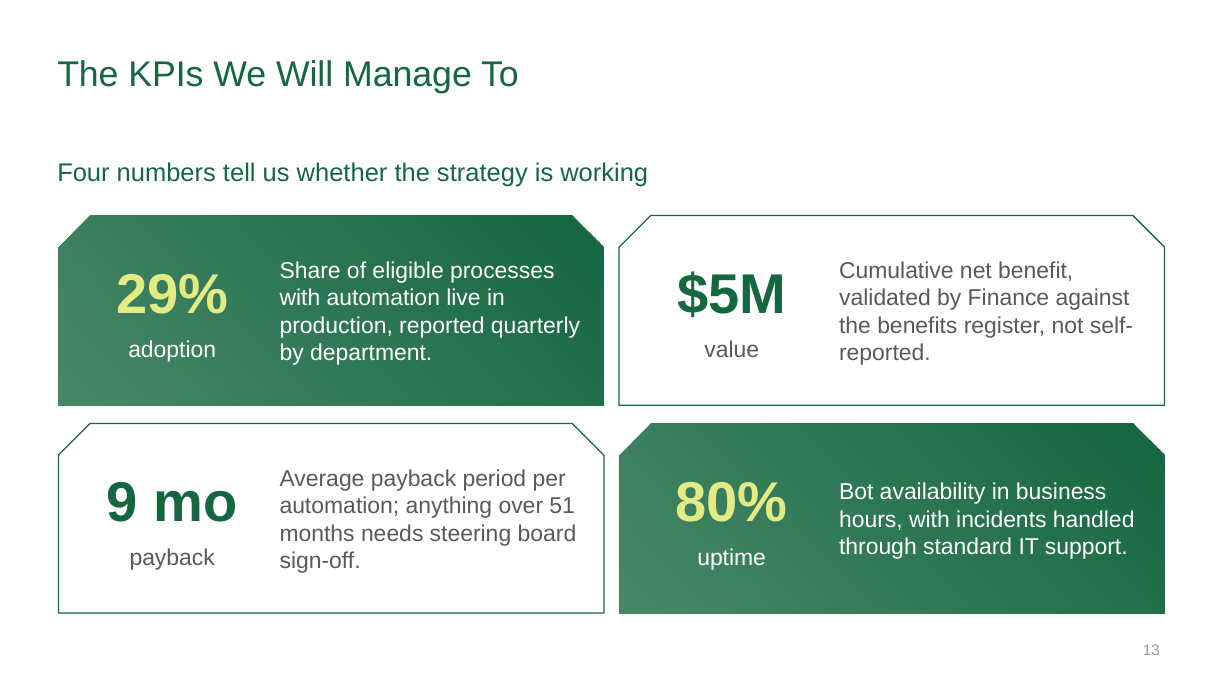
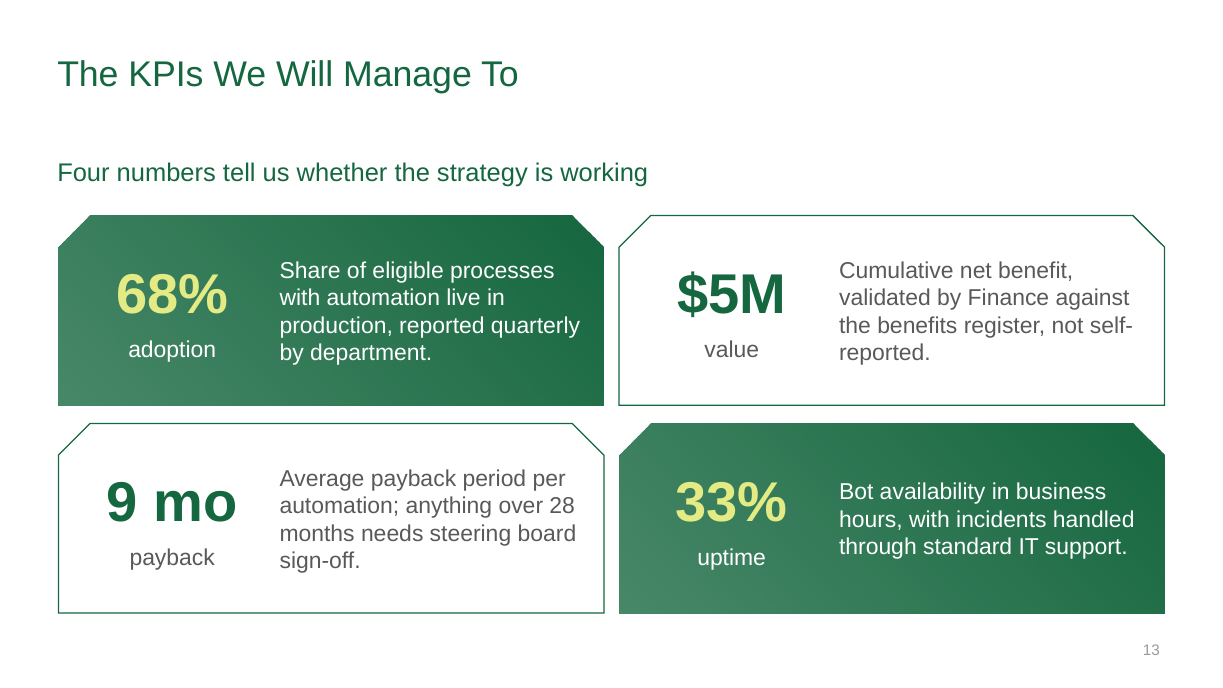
29%: 29% -> 68%
80%: 80% -> 33%
51: 51 -> 28
